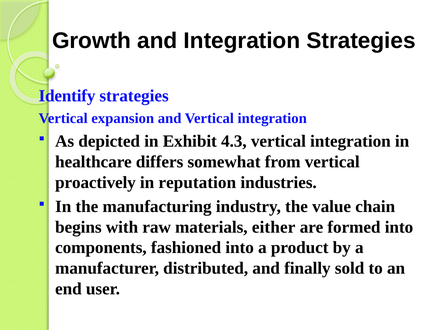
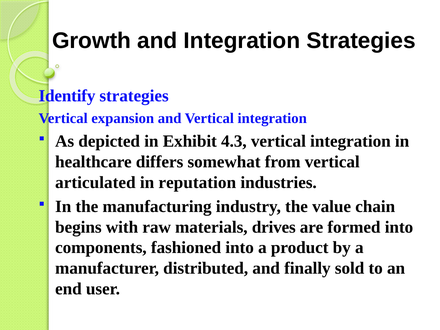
proactively: proactively -> articulated
either: either -> drives
